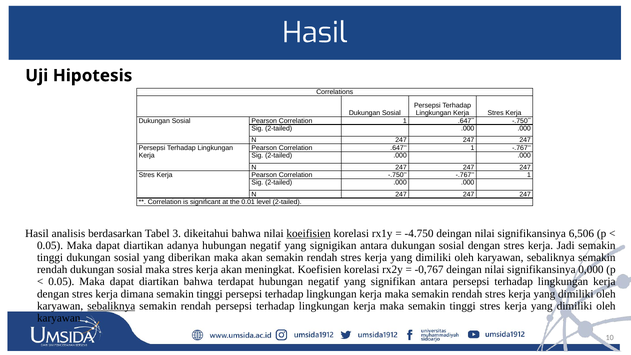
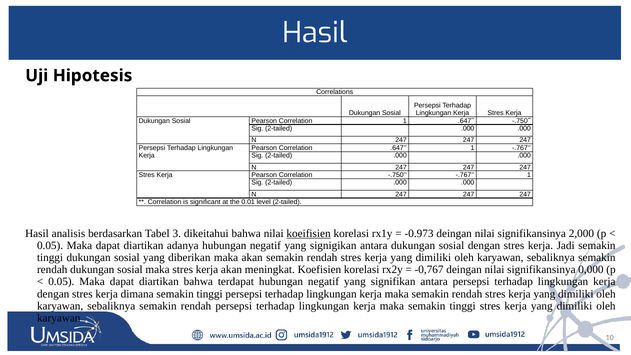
-4.750: -4.750 -> -0.973
6,506: 6,506 -> 2,000
sebaliknya at (111, 306) underline: present -> none
